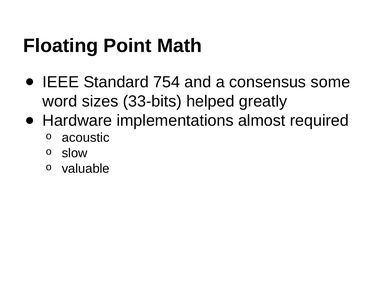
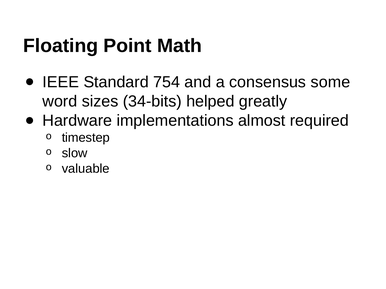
33-bits: 33-bits -> 34-bits
acoustic: acoustic -> timestep
